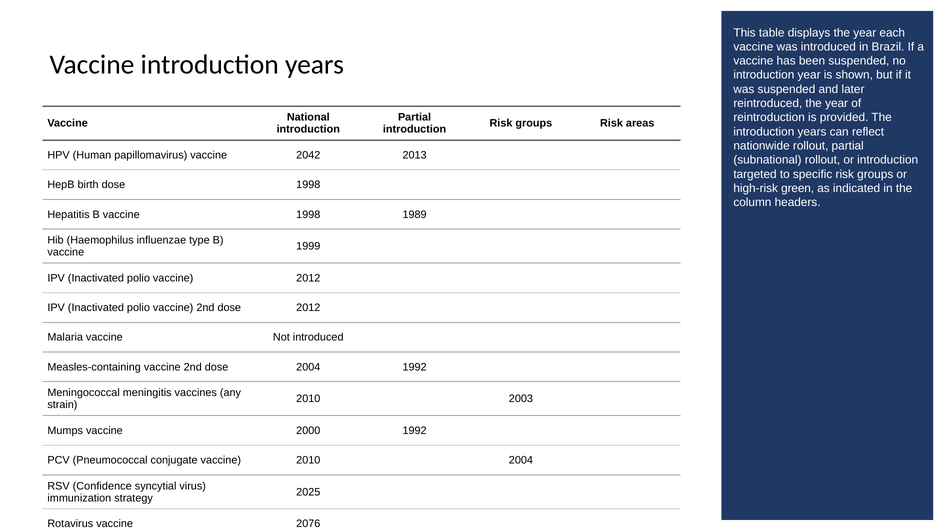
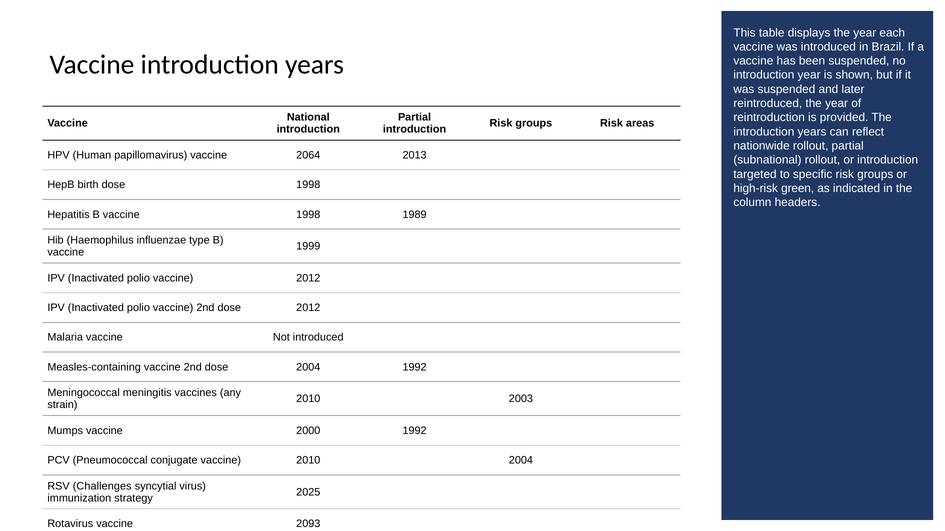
2042: 2042 -> 2064
Confidence: Confidence -> Challenges
2076: 2076 -> 2093
